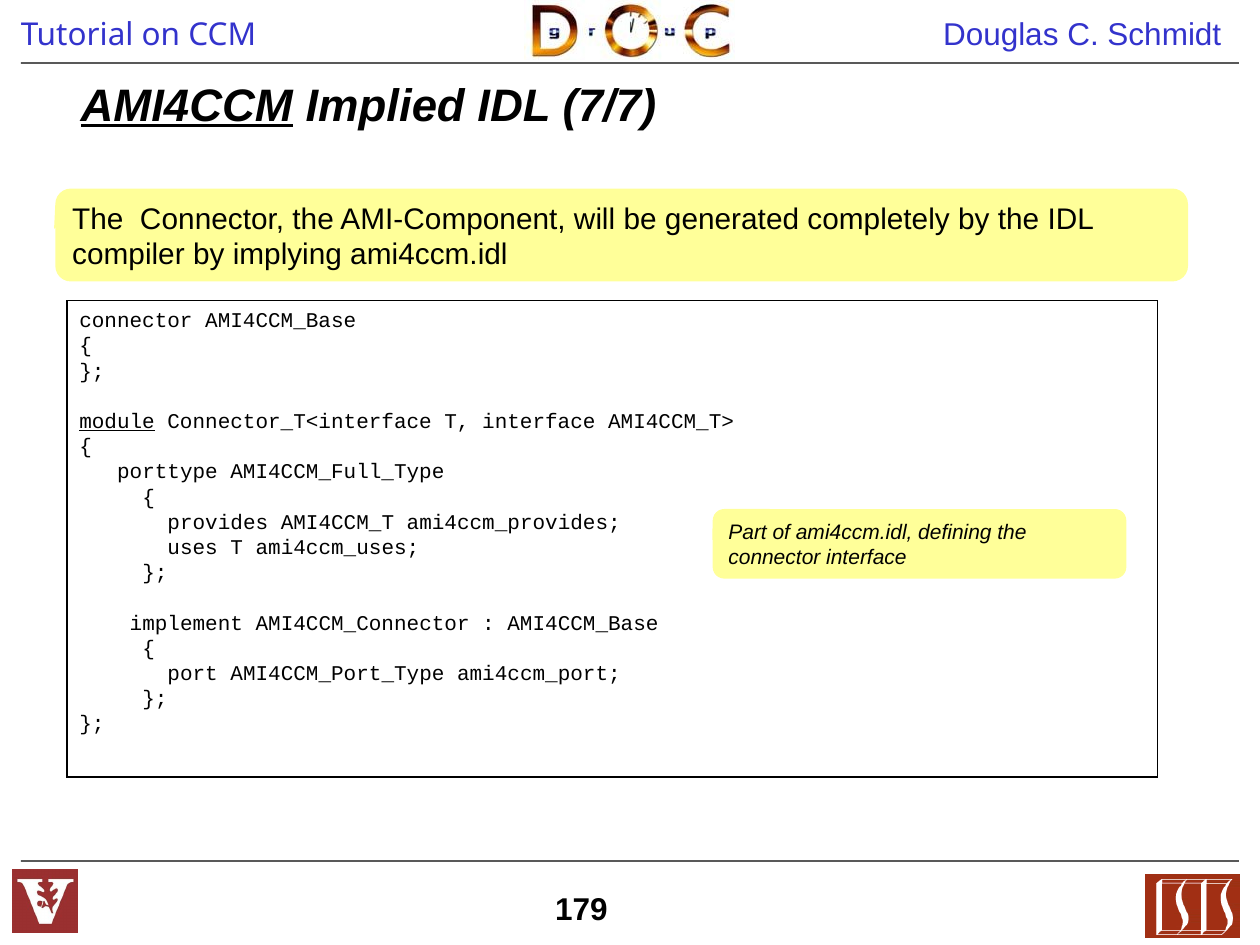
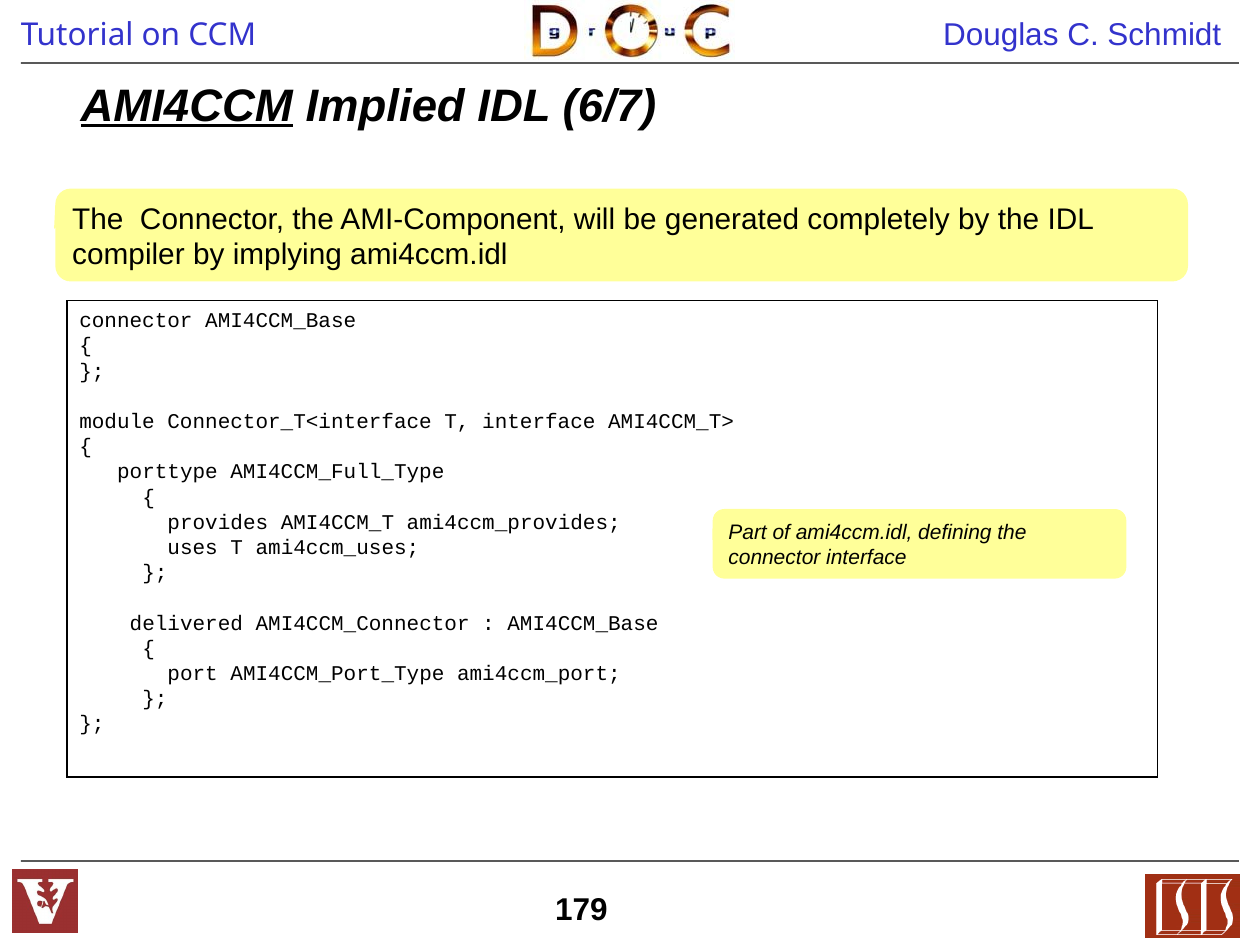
7/7: 7/7 -> 6/7
module underline: present -> none
implement: implement -> delivered
